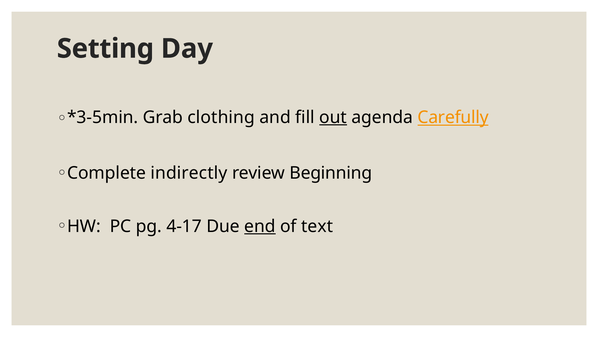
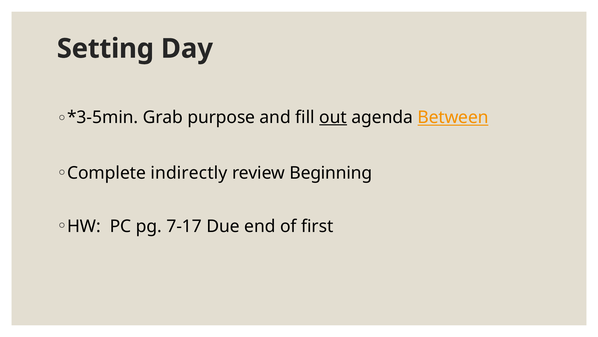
clothing: clothing -> purpose
Carefully: Carefully -> Between
4-17: 4-17 -> 7-17
end underline: present -> none
text: text -> first
